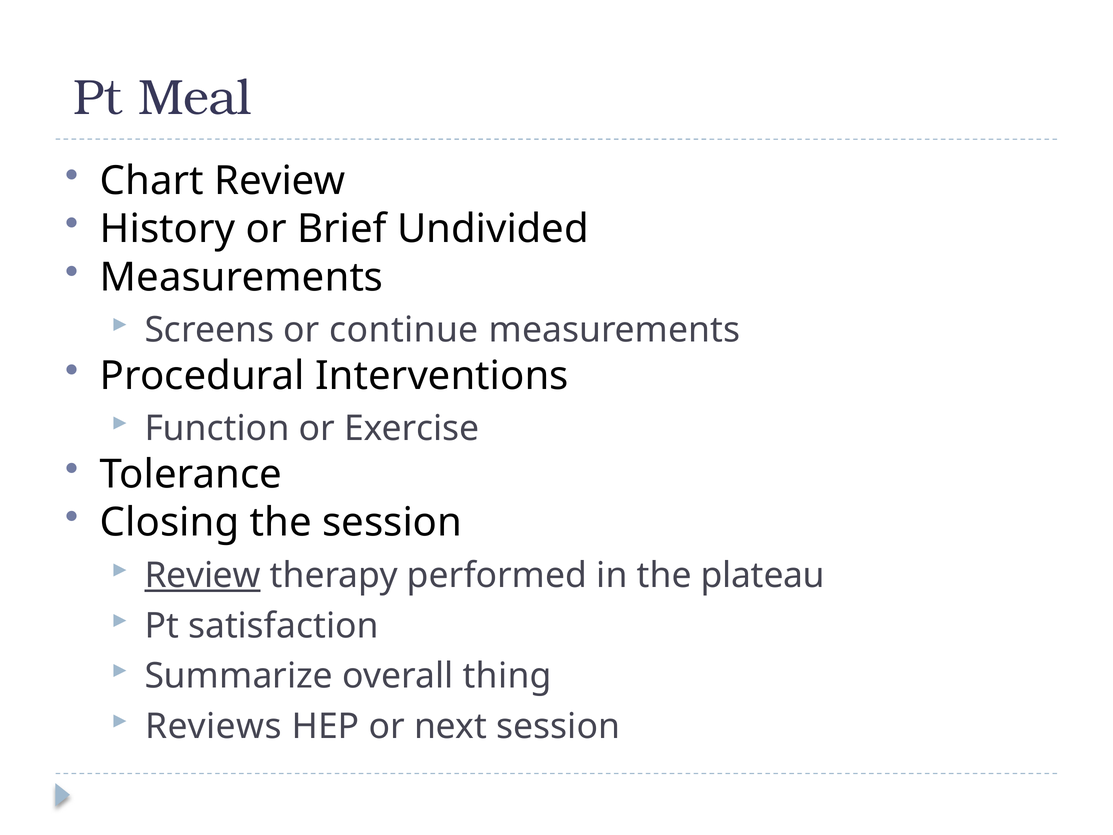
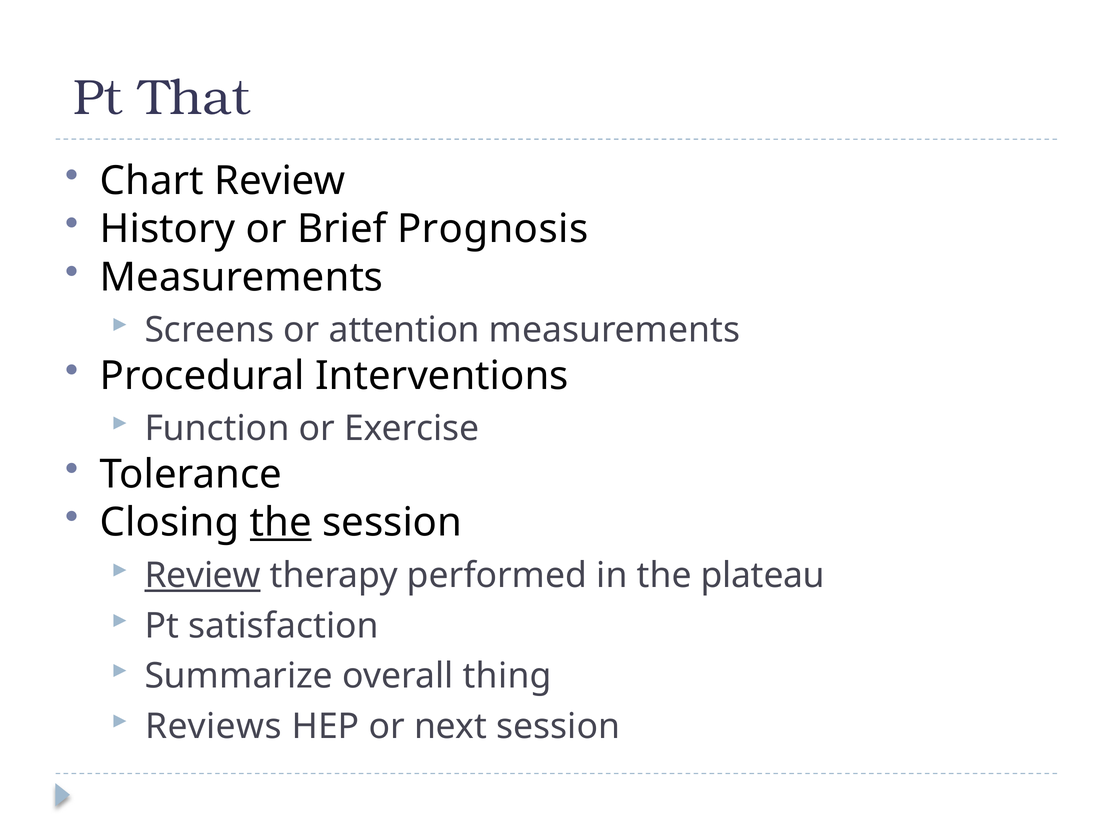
Meal: Meal -> That
Undivided: Undivided -> Prognosis
continue: continue -> attention
the at (281, 523) underline: none -> present
